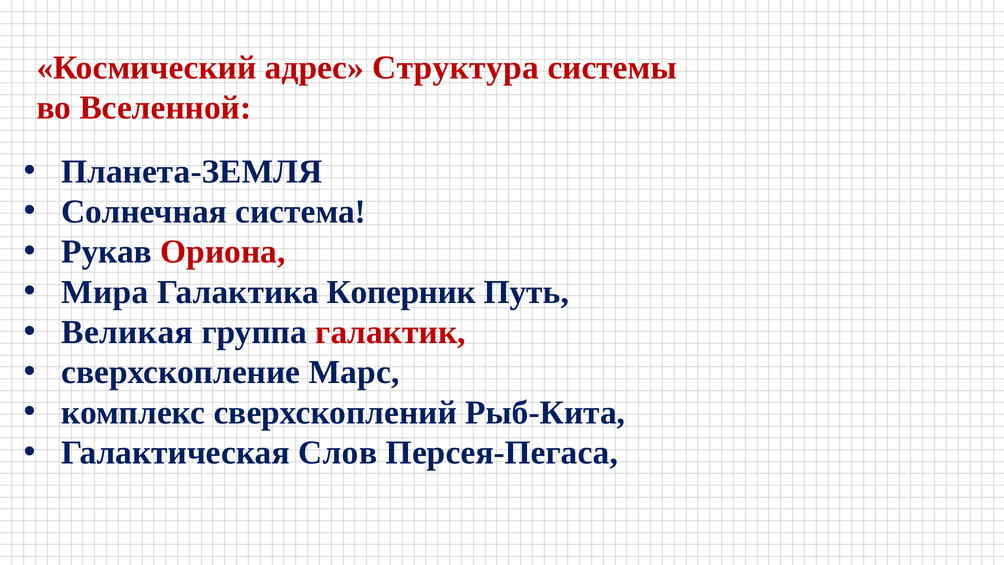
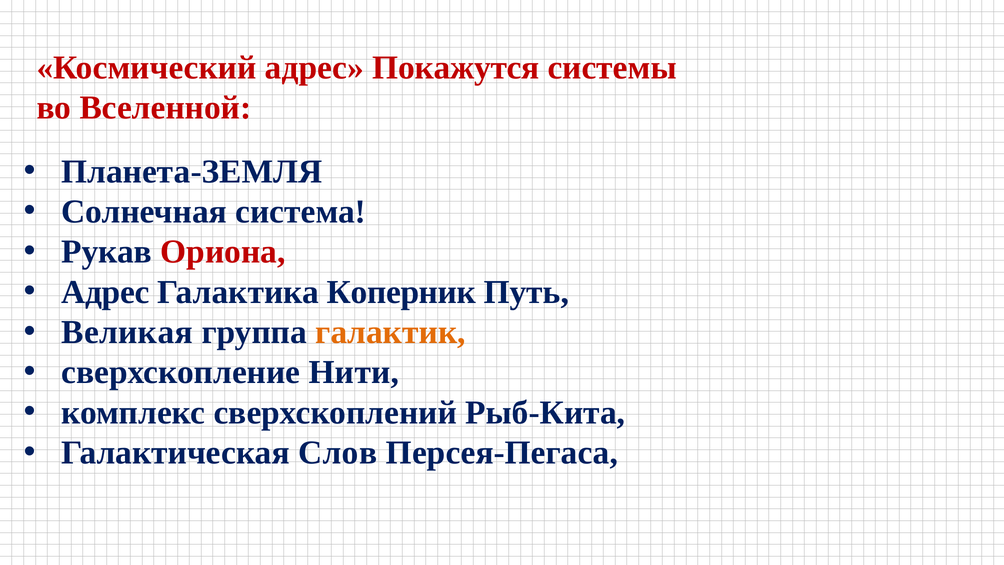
Структура: Структура -> Покажутся
Мира at (105, 292): Мира -> Адрес
галактик colour: red -> orange
Марс: Марс -> Нити
